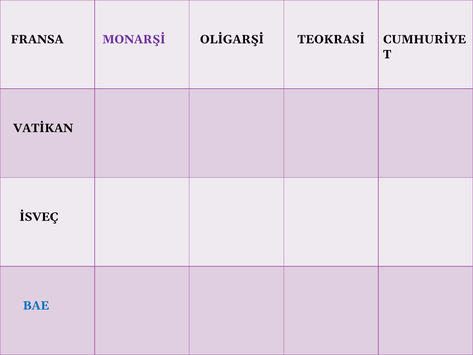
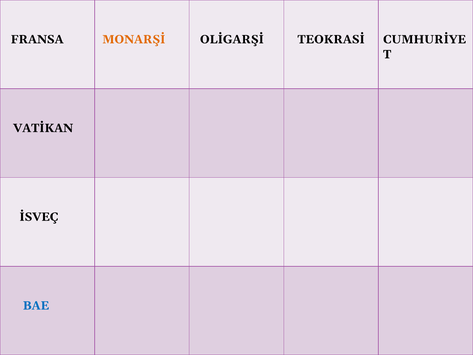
MONARŞİ colour: purple -> orange
